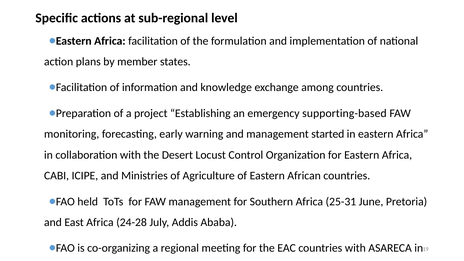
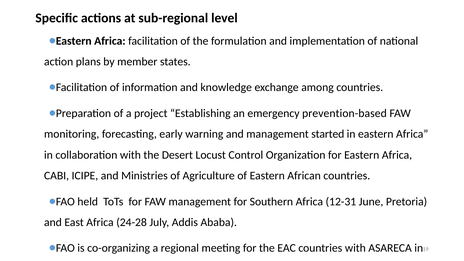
supporting-based: supporting-based -> prevention-based
25-31: 25-31 -> 12-31
